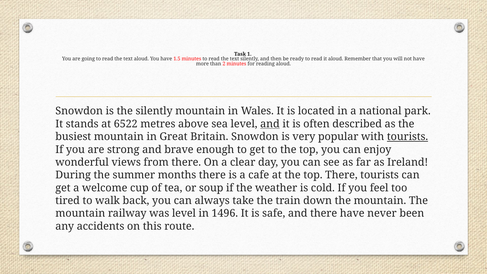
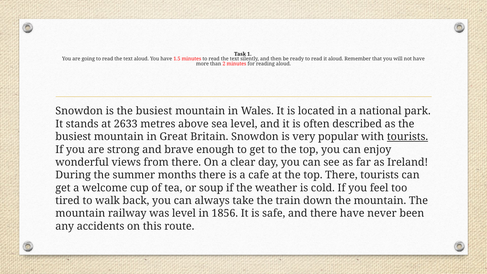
is the silently: silently -> busiest
6522: 6522 -> 2633
and at (270, 124) underline: present -> none
1496: 1496 -> 1856
